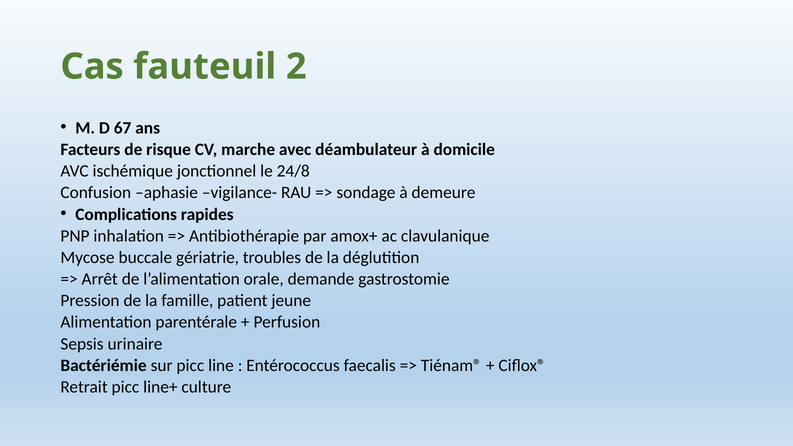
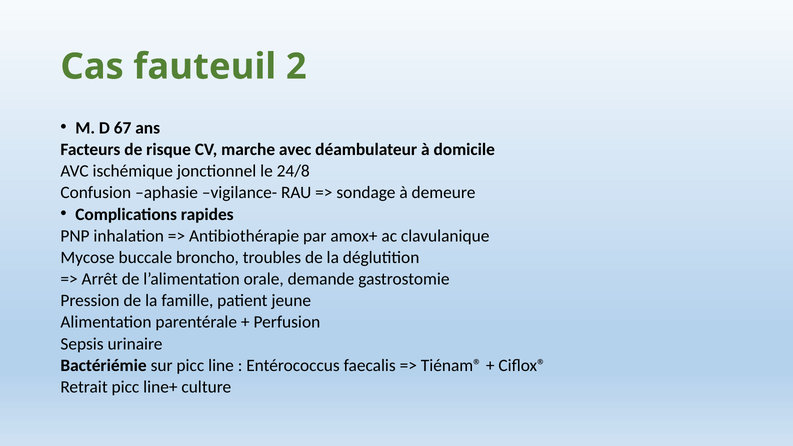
gériatrie: gériatrie -> broncho
